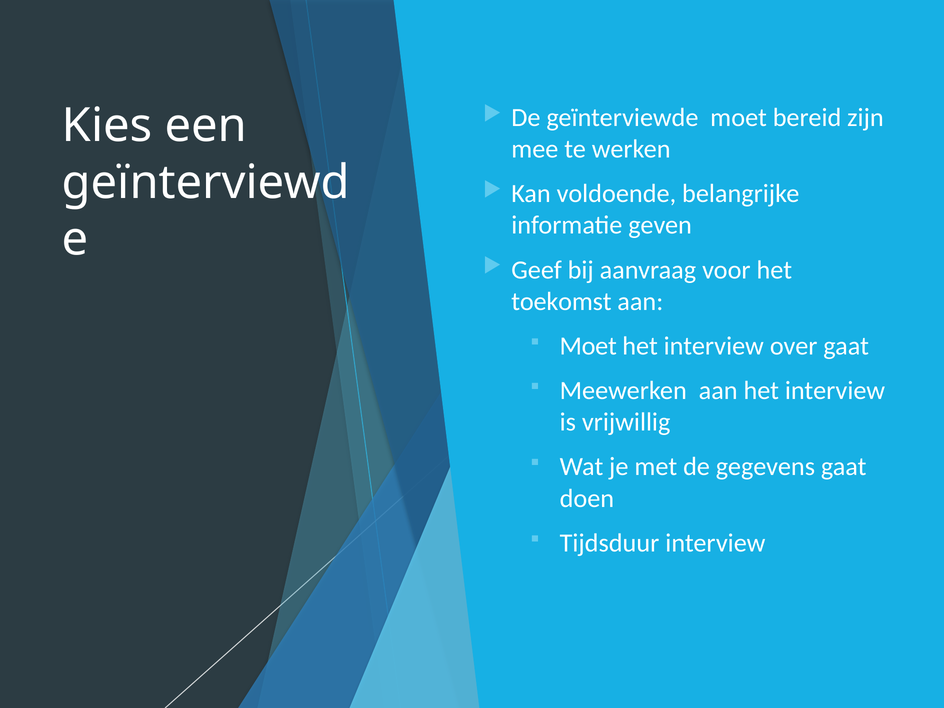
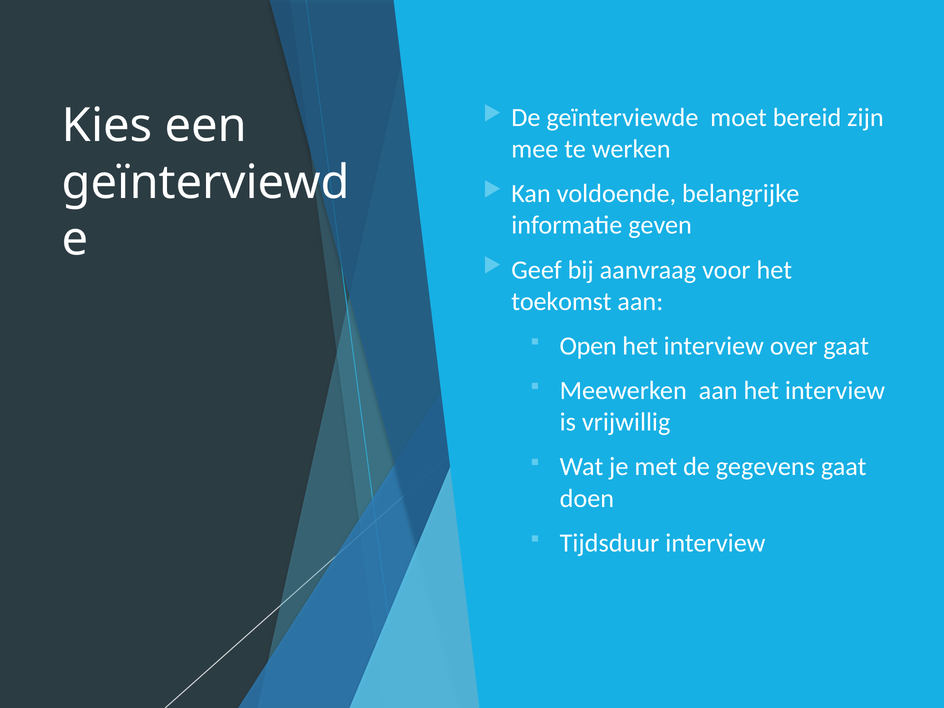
Moet at (588, 346): Moet -> Open
